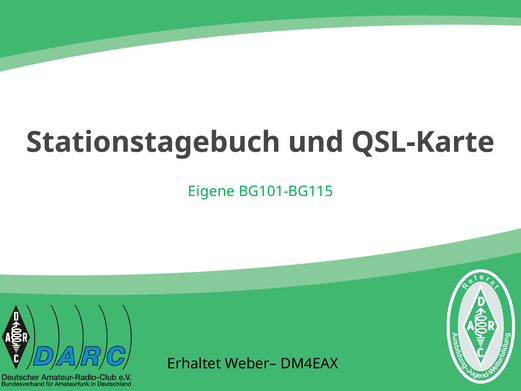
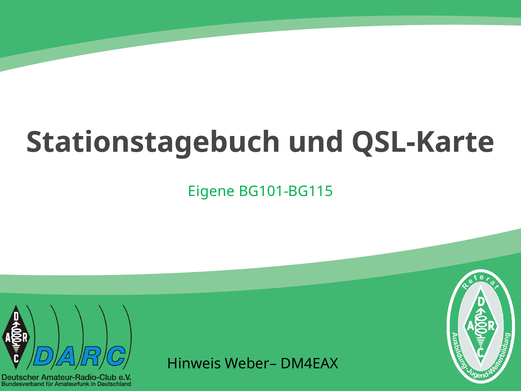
Erhaltet: Erhaltet -> Hinweis
